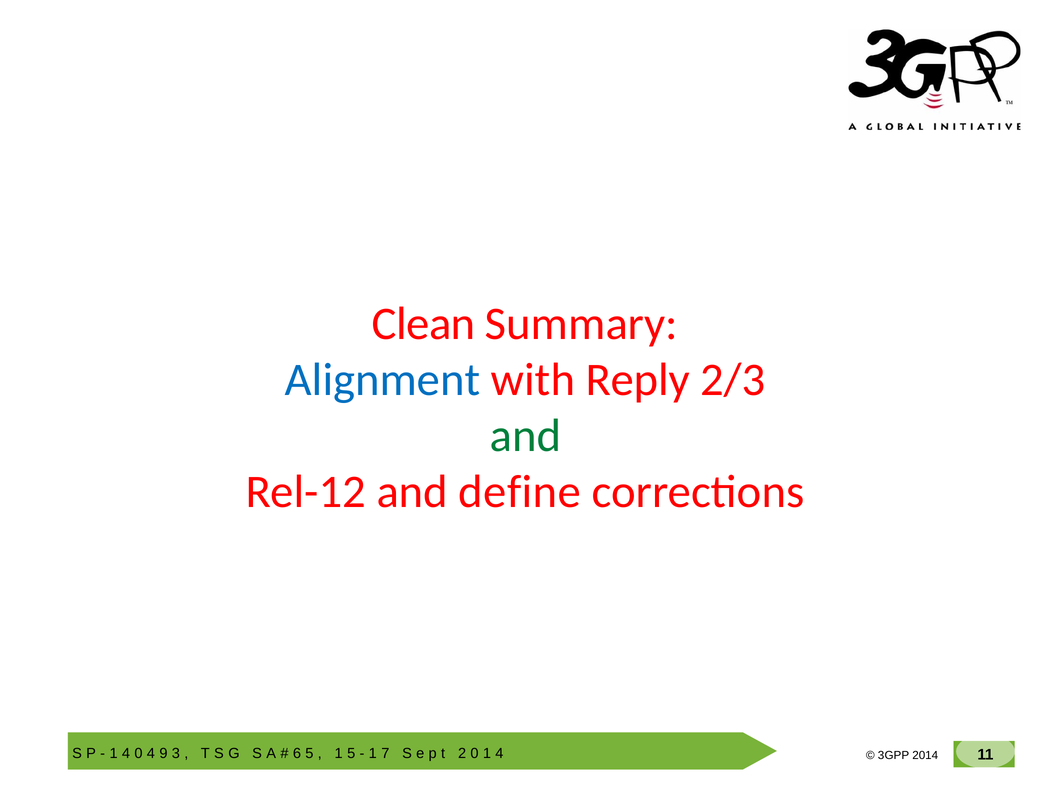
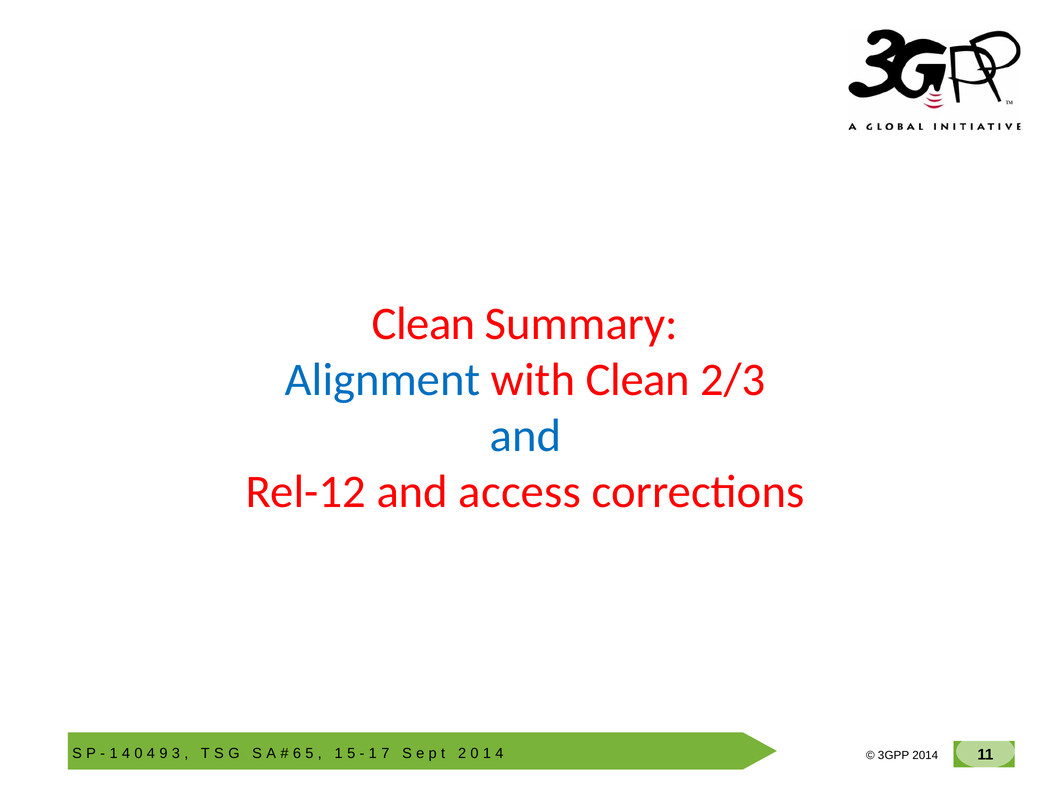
Reply at (638, 380): Reply -> Clean
and at (525, 436) colour: green -> blue
define: define -> access
